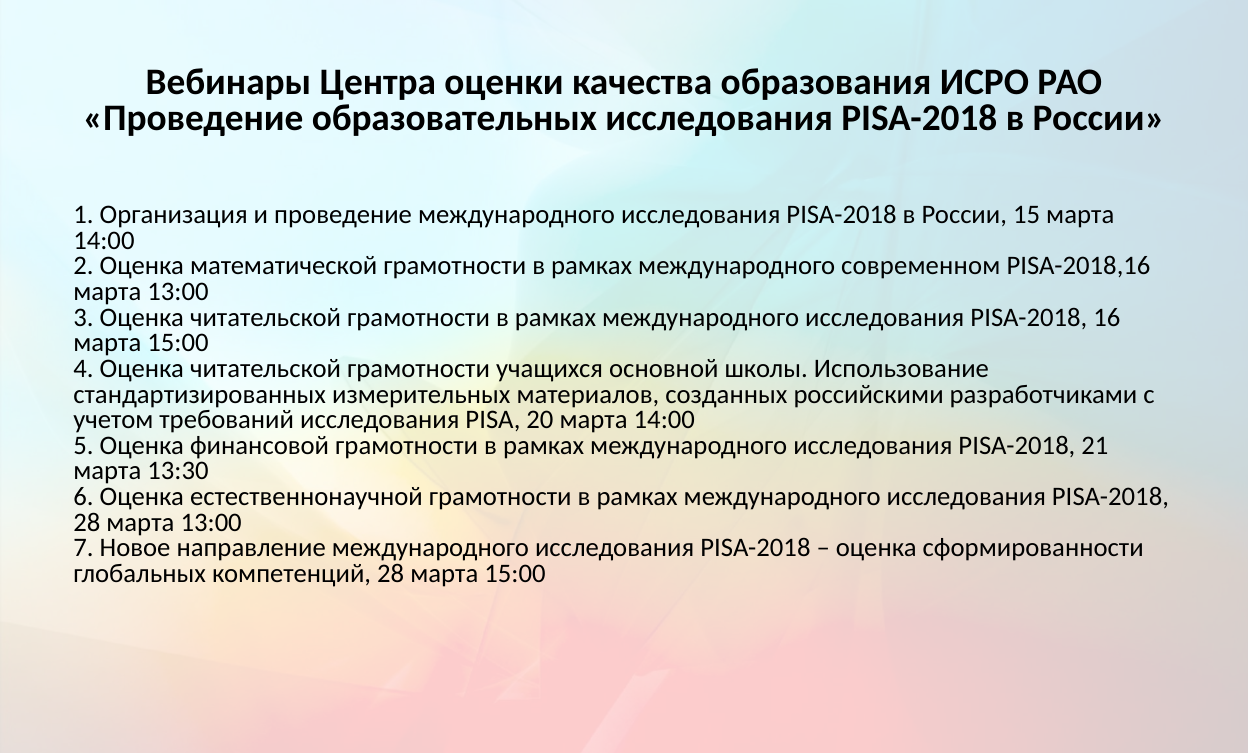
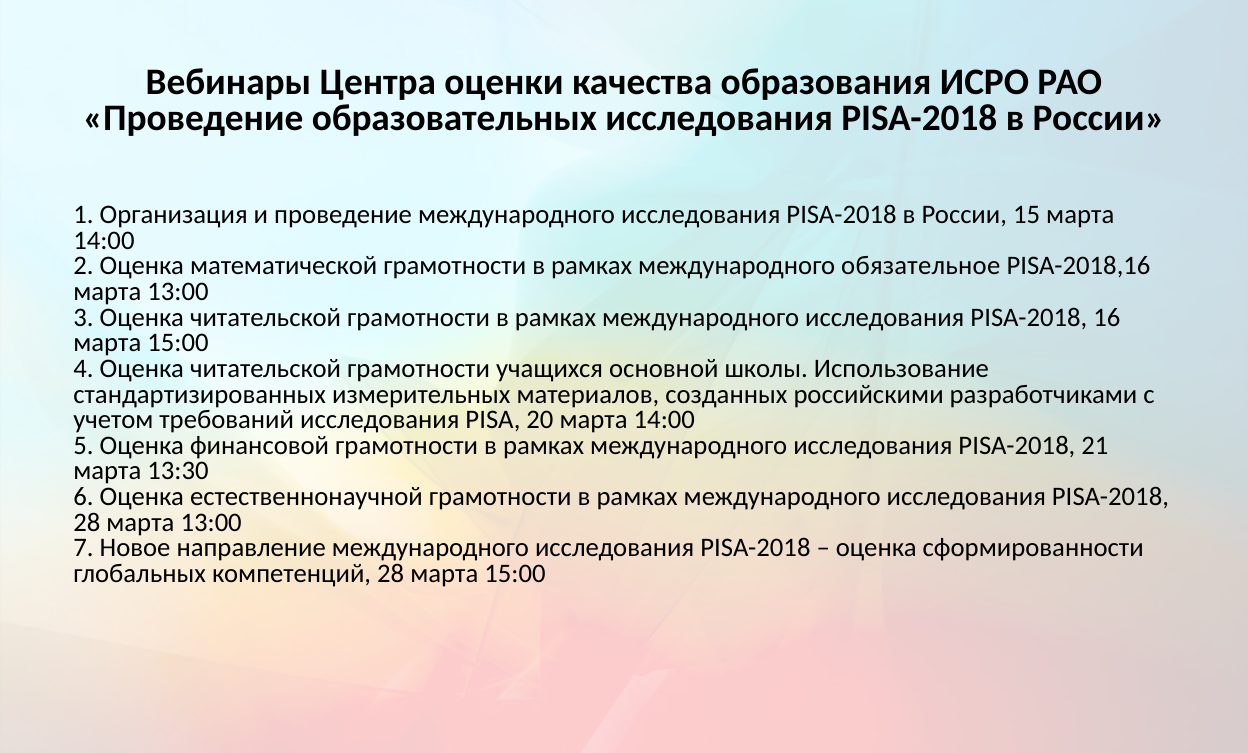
современном: современном -> обязательное
